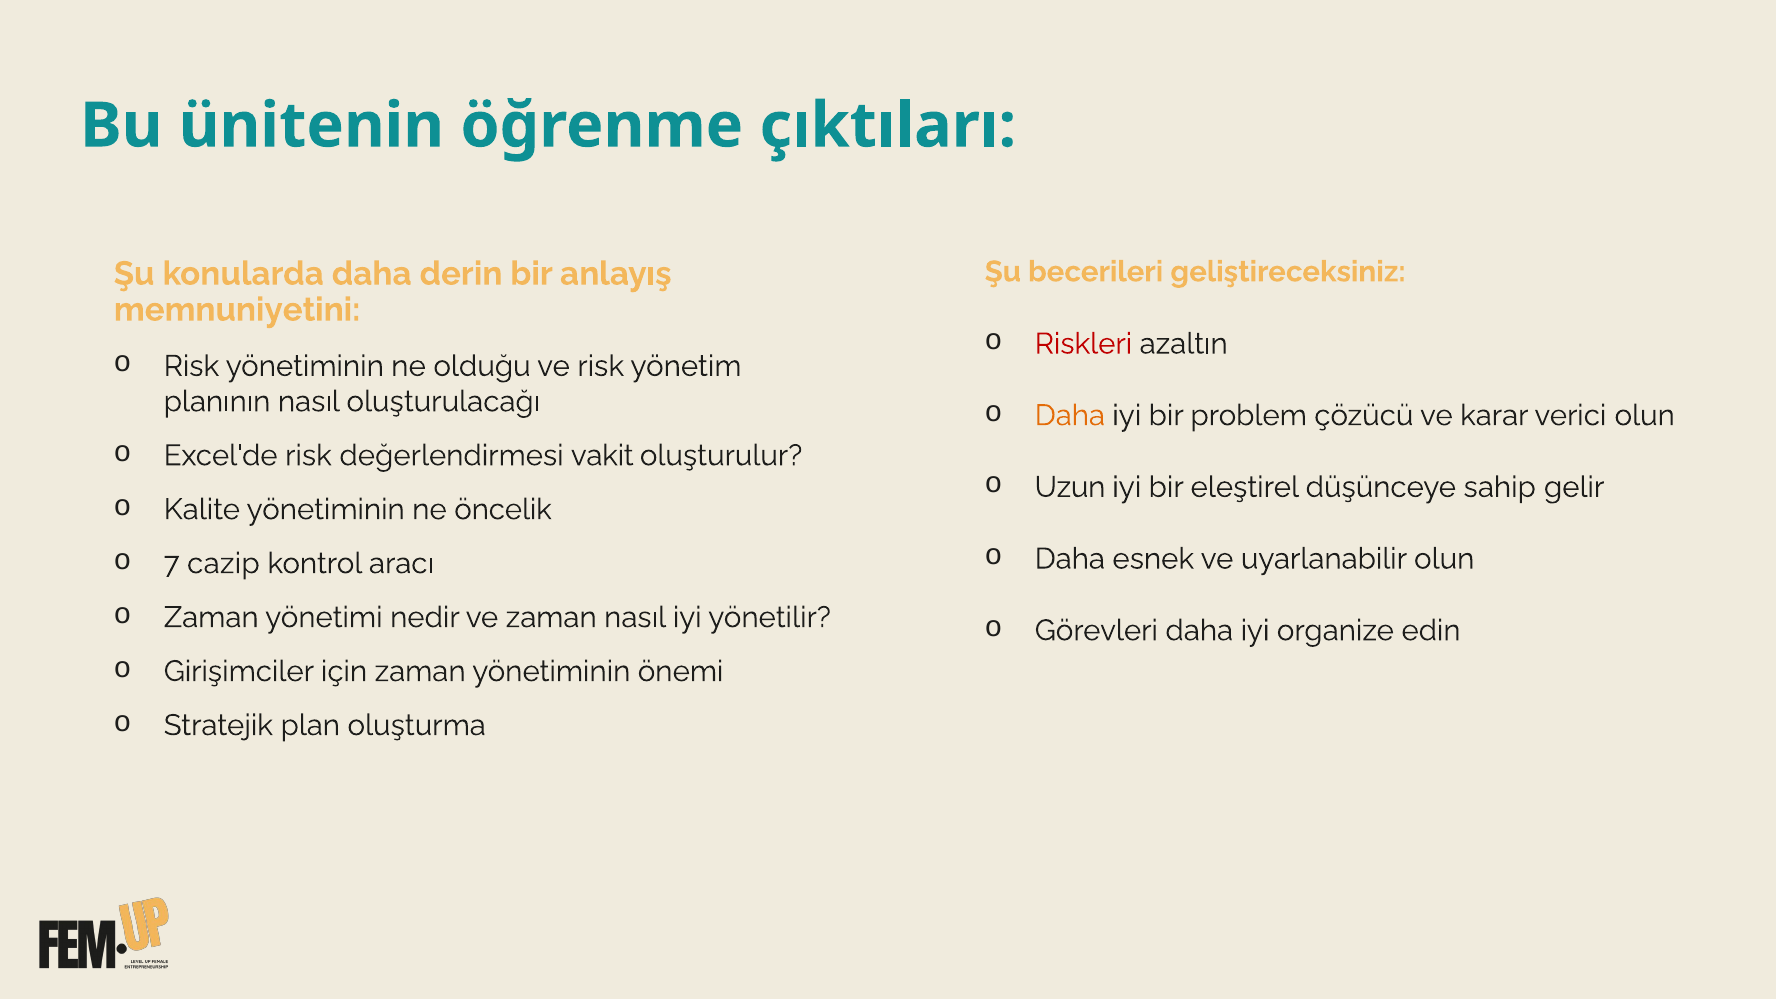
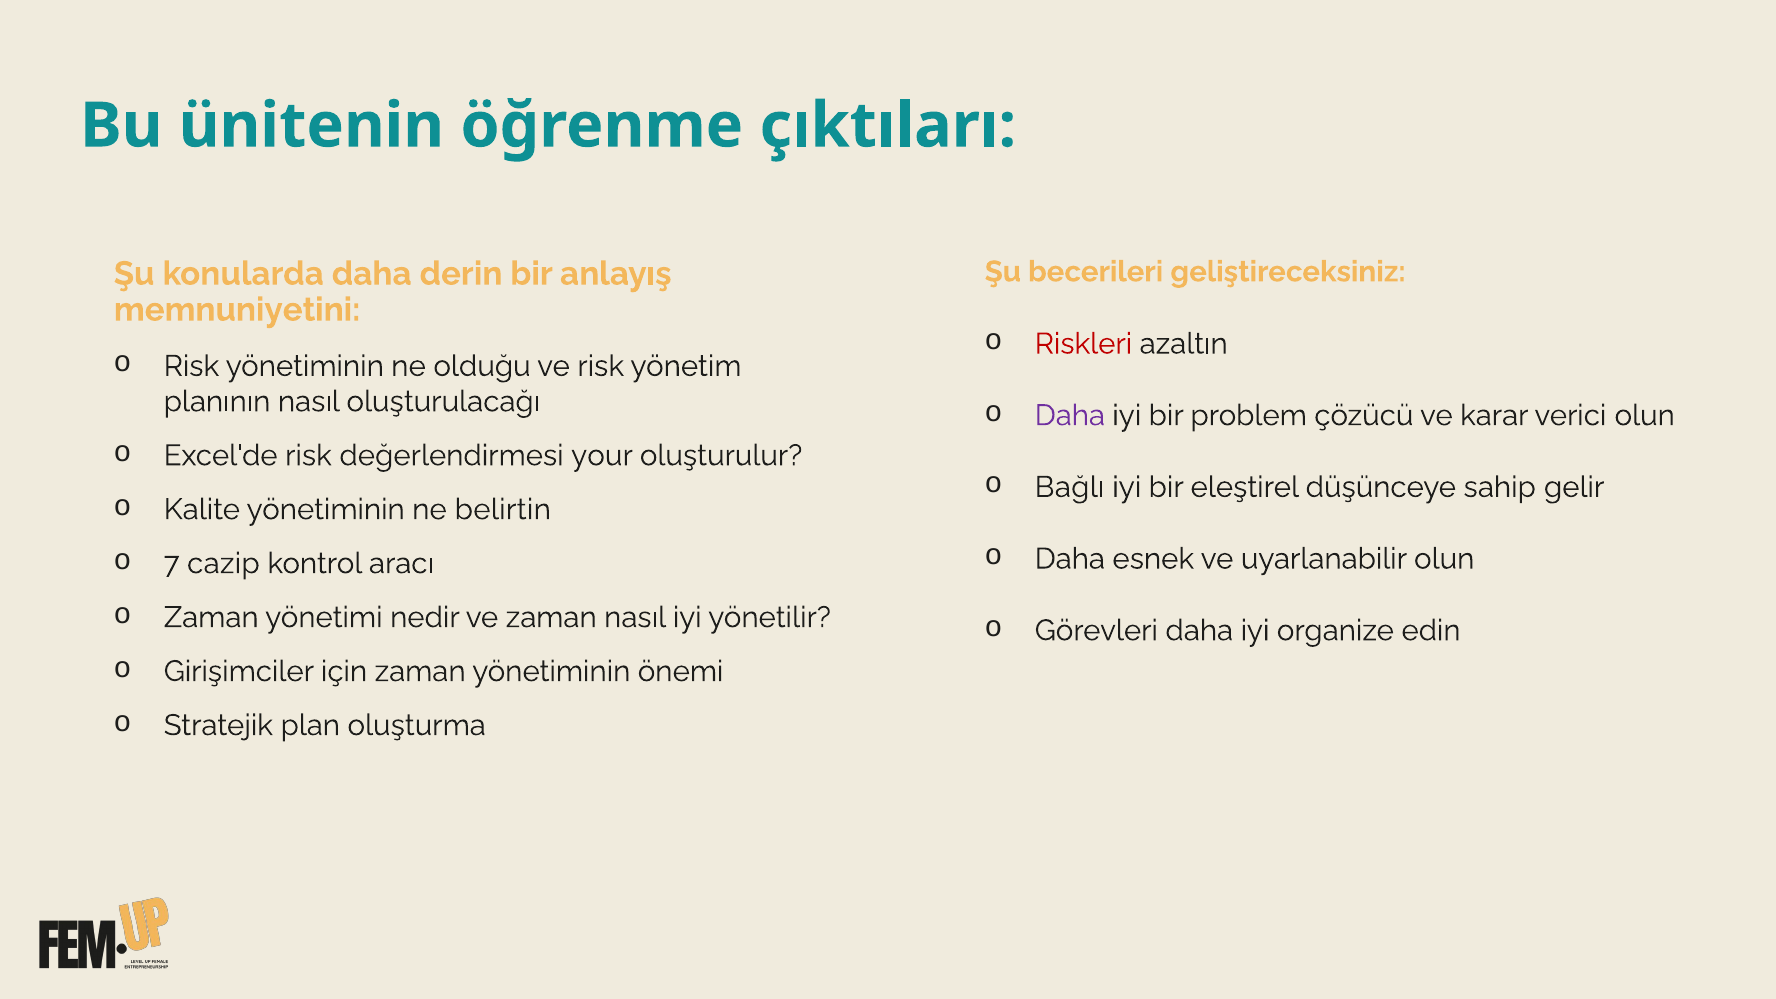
Daha at (1070, 415) colour: orange -> purple
vakit: vakit -> your
Uzun: Uzun -> Bağlı
öncelik: öncelik -> belirtin
